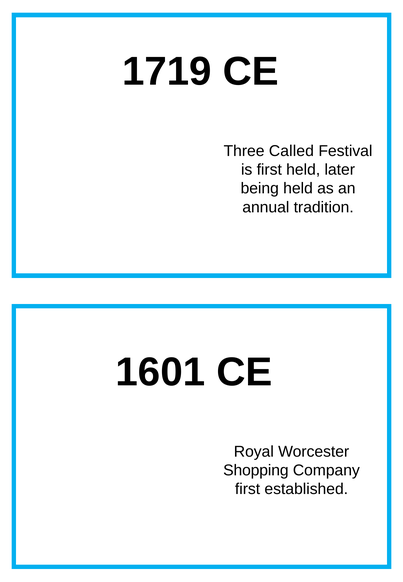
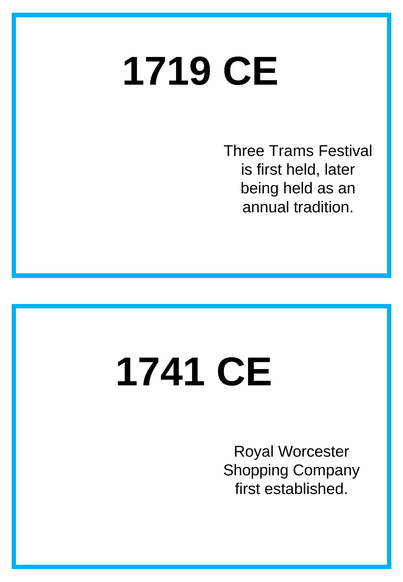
Called: Called -> Trams
1601: 1601 -> 1741
